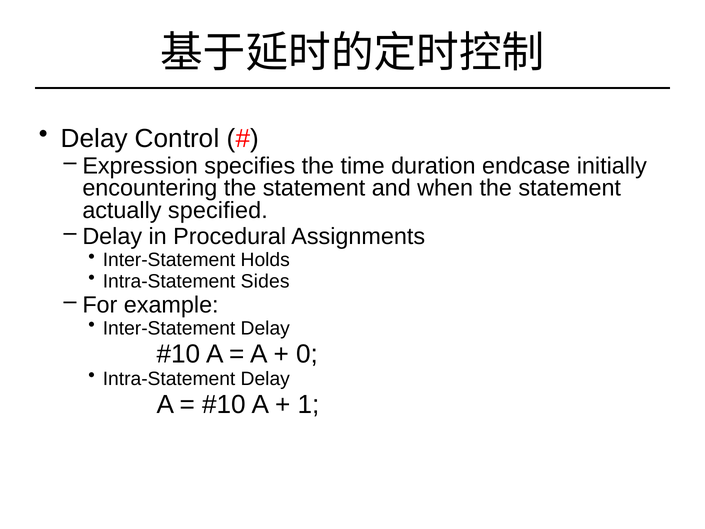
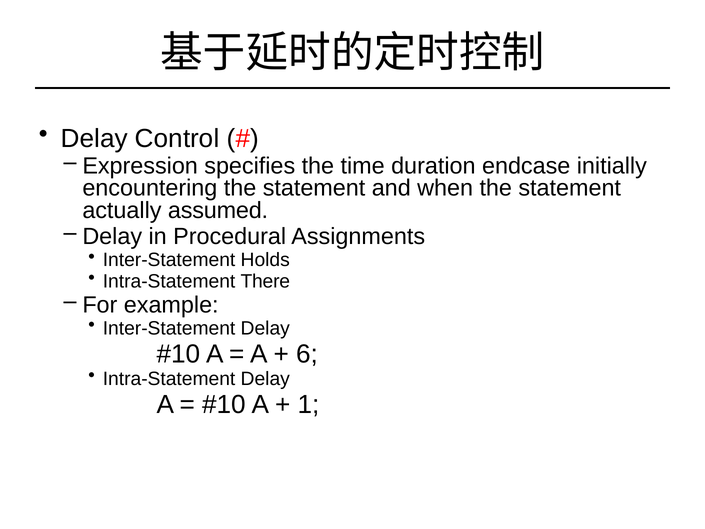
specified: specified -> assumed
Sides: Sides -> There
0: 0 -> 6
